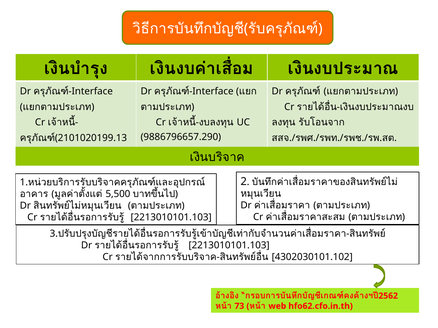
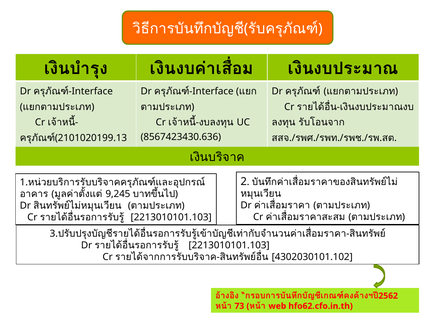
9886796657.290: 9886796657.290 -> 8567423430.636
5,500: 5,500 -> 9,245
